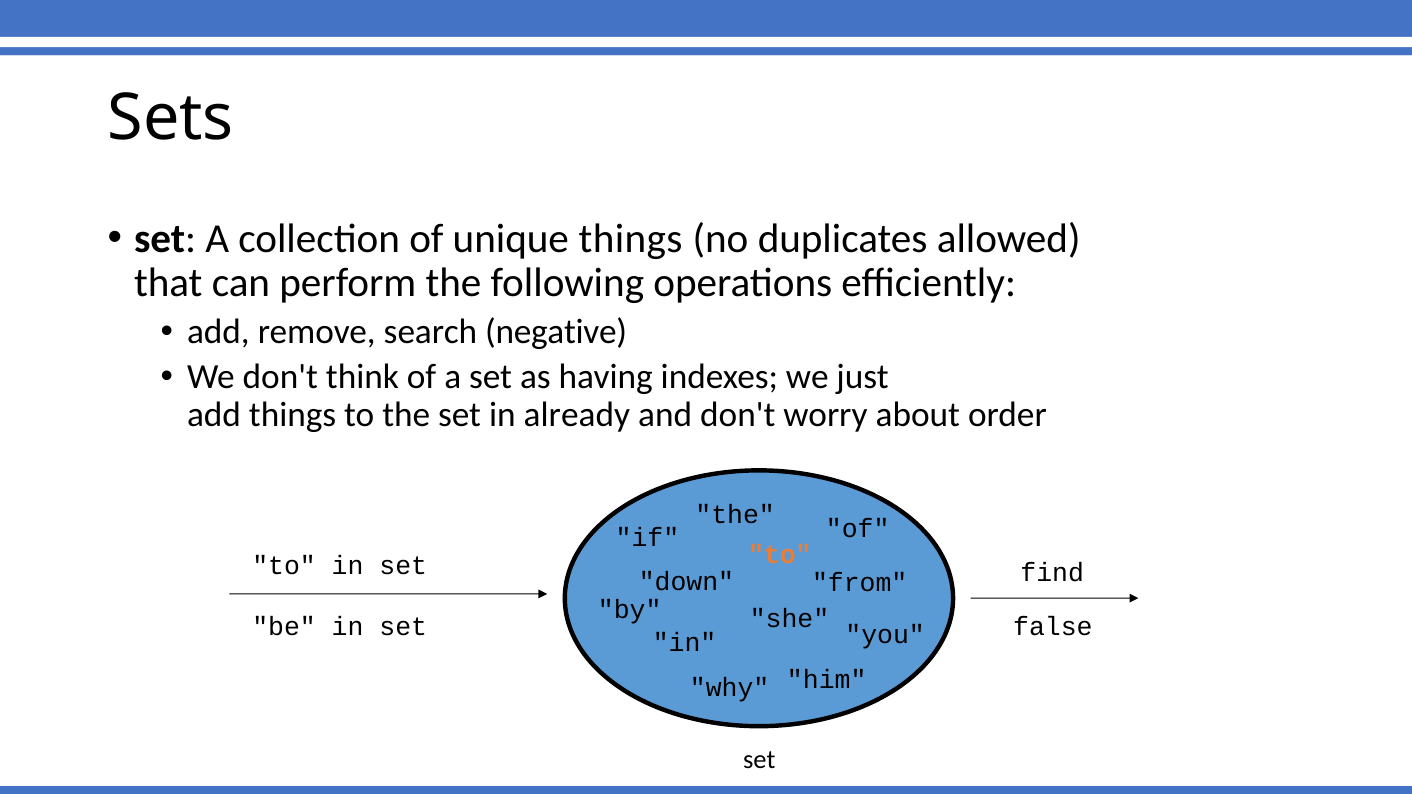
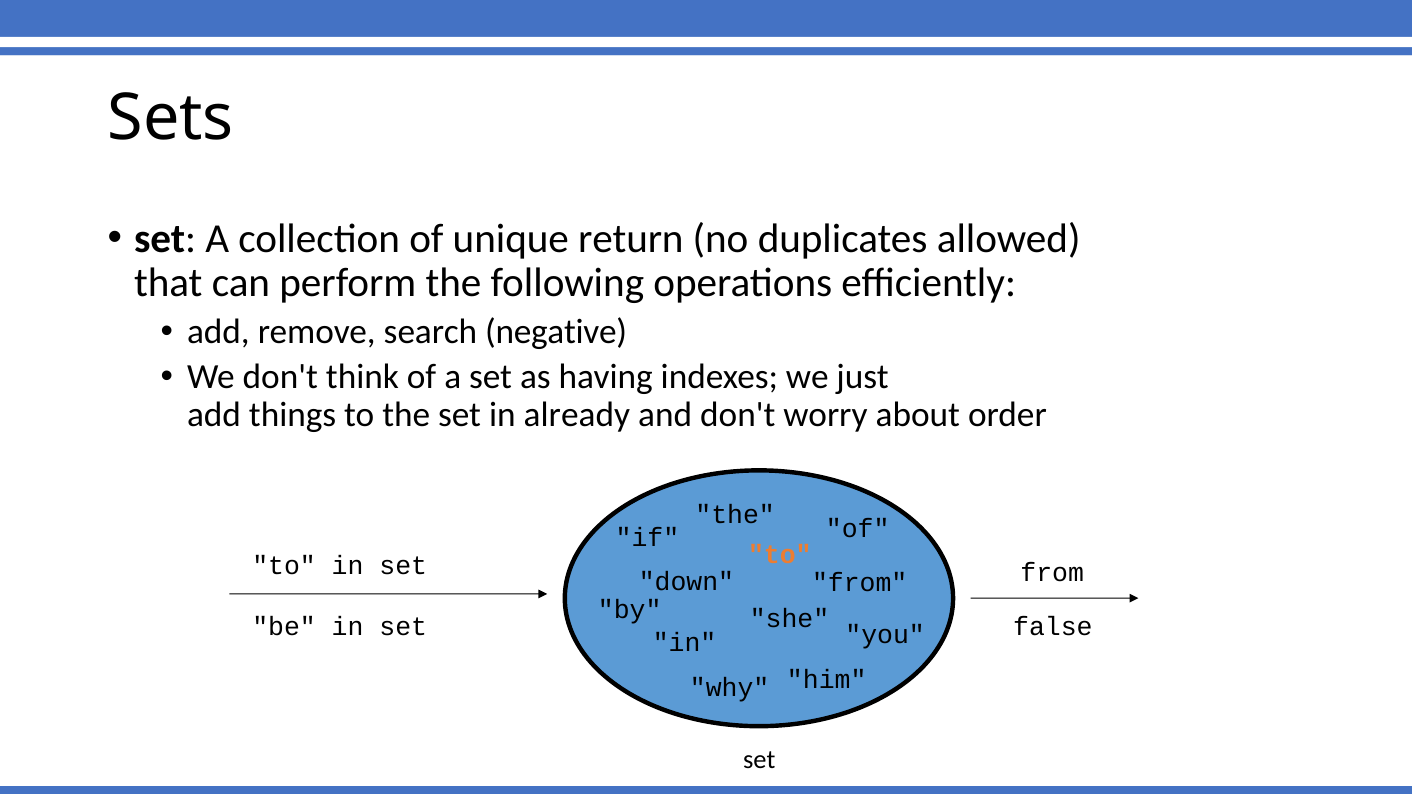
unique things: things -> return
set find: find -> from
